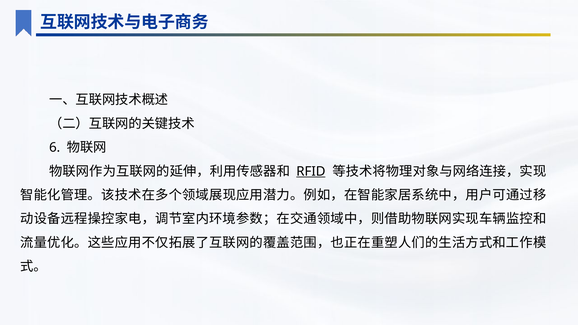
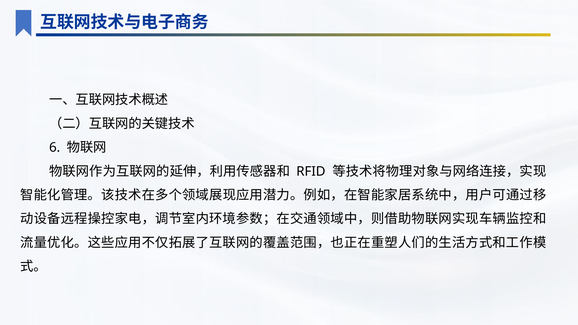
RFID underline: present -> none
